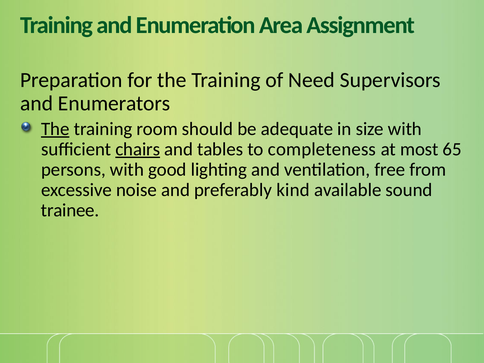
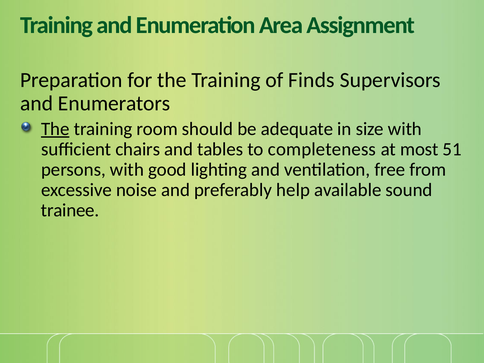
Need: Need -> Finds
chairs underline: present -> none
65: 65 -> 51
kind: kind -> help
